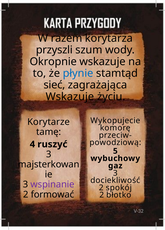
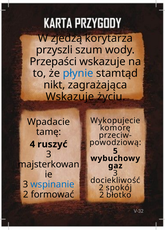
razem: razem -> zjedzą
Okropnie: Okropnie -> Przepaści
sieć: sieć -> nikt
Korytarze: Korytarze -> Wpadacie
wspinanie colour: purple -> blue
